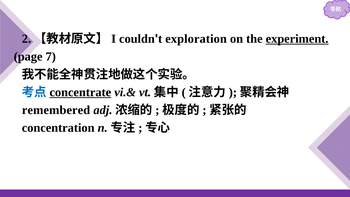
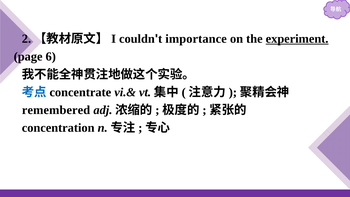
exploration: exploration -> importance
7: 7 -> 6
concentrate underline: present -> none
